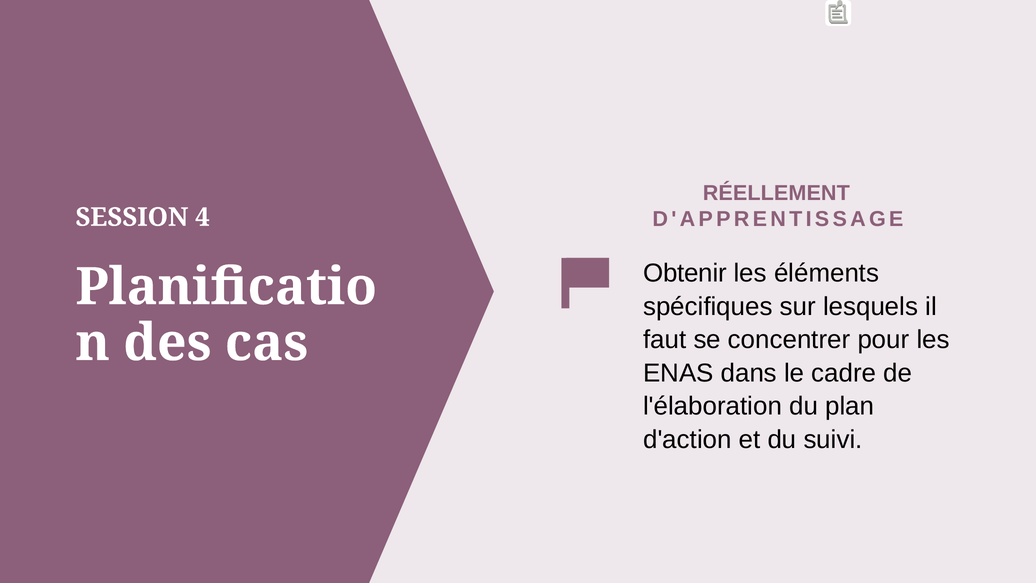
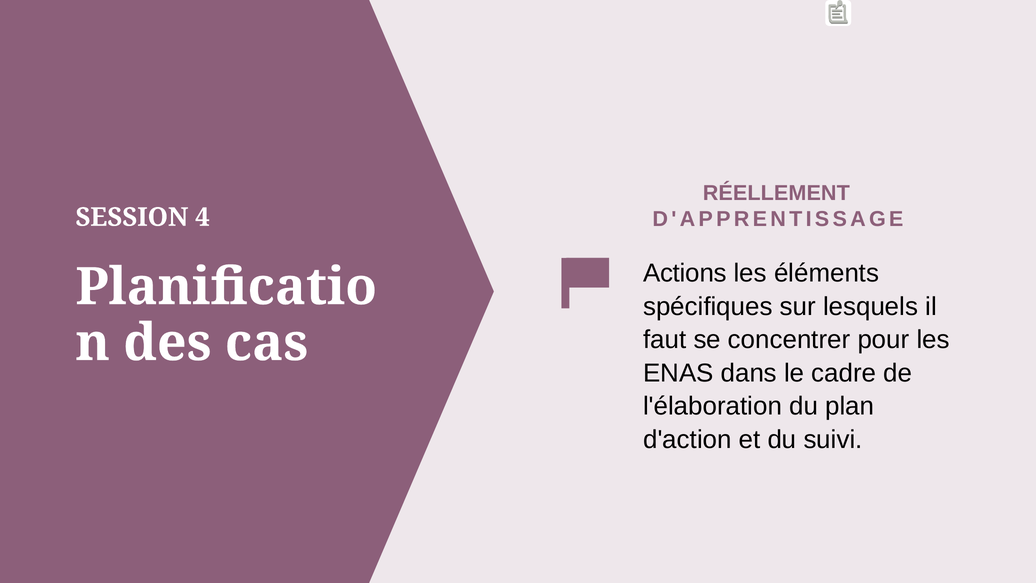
Obtenir: Obtenir -> Actions
